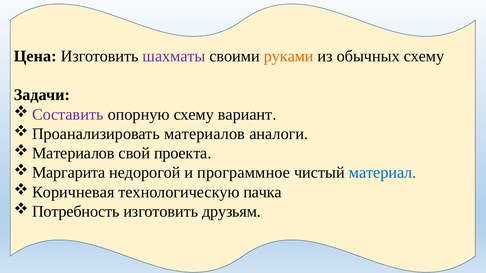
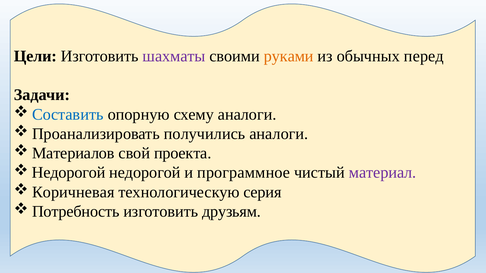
Цена: Цена -> Цели
обычных схему: схему -> перед
Составить colour: purple -> blue
схему вариант: вариант -> аналоги
Проанализировать материалов: материалов -> получились
Маргарита at (69, 173): Маргарита -> Недорогой
материал colour: blue -> purple
пачка: пачка -> серия
